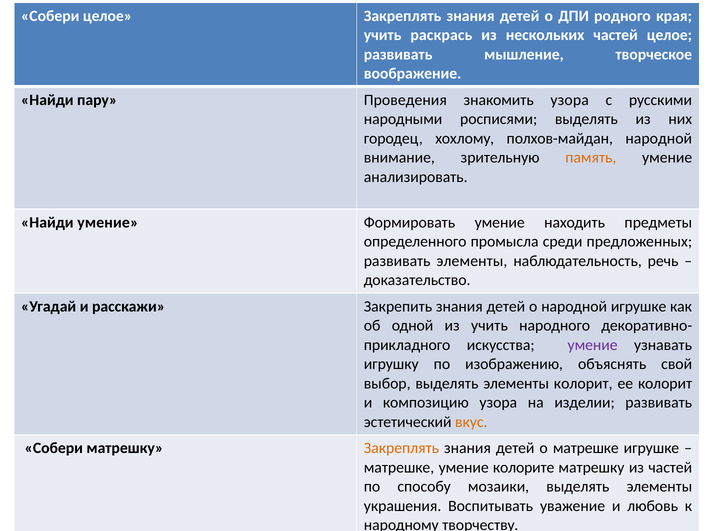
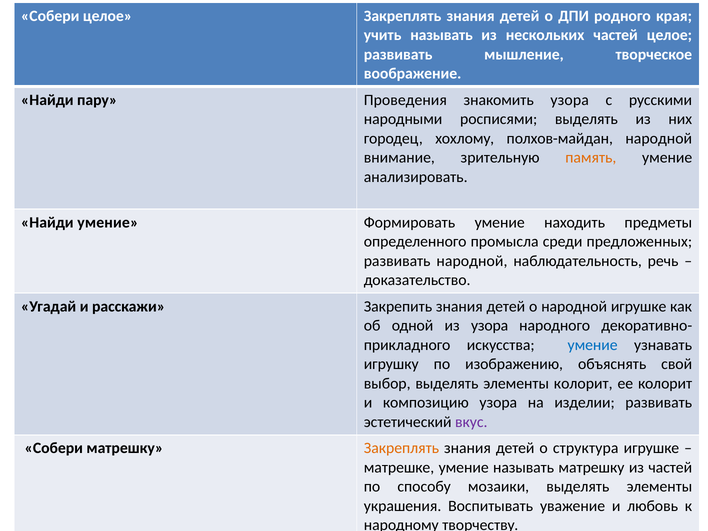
учить раскрась: раскрась -> называть
развивать элементы: элементы -> народной
из учить: учить -> узора
умение at (593, 345) colour: purple -> blue
вкус colour: orange -> purple
о матрешке: матрешке -> структура
умение колорите: колорите -> называть
